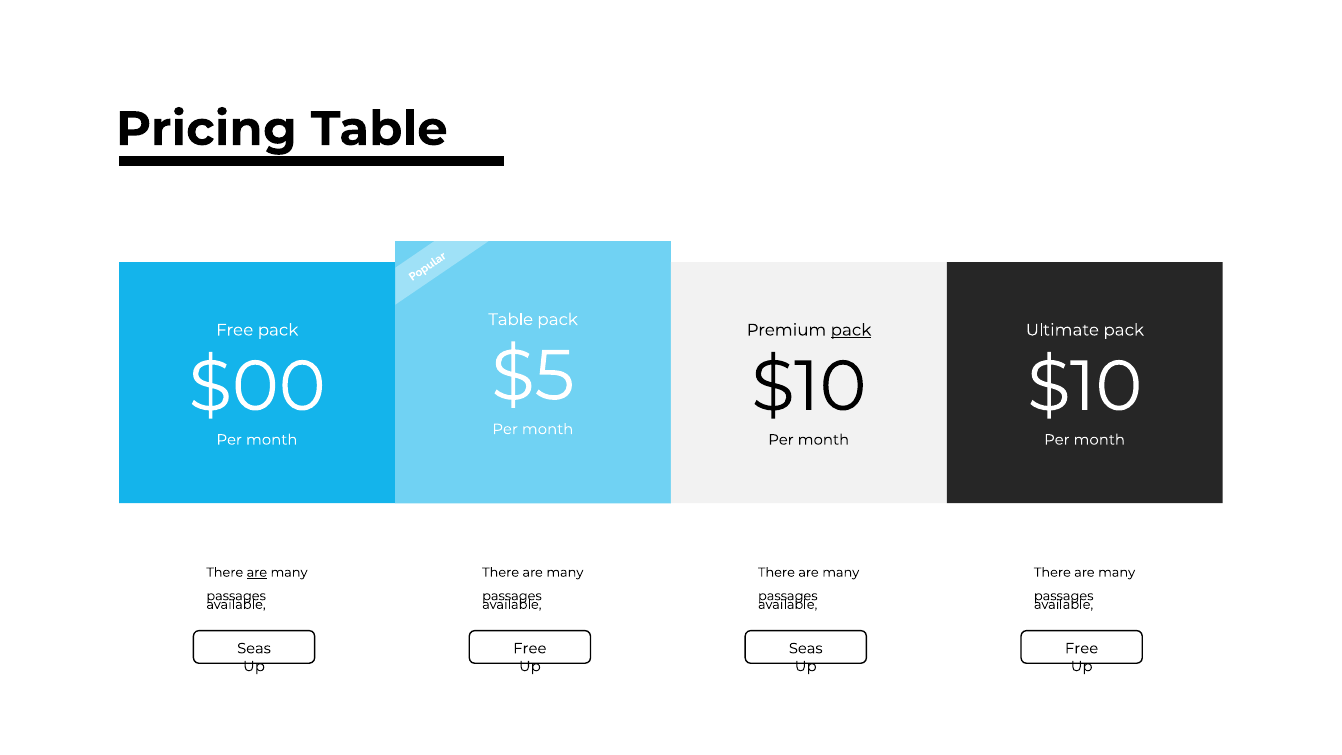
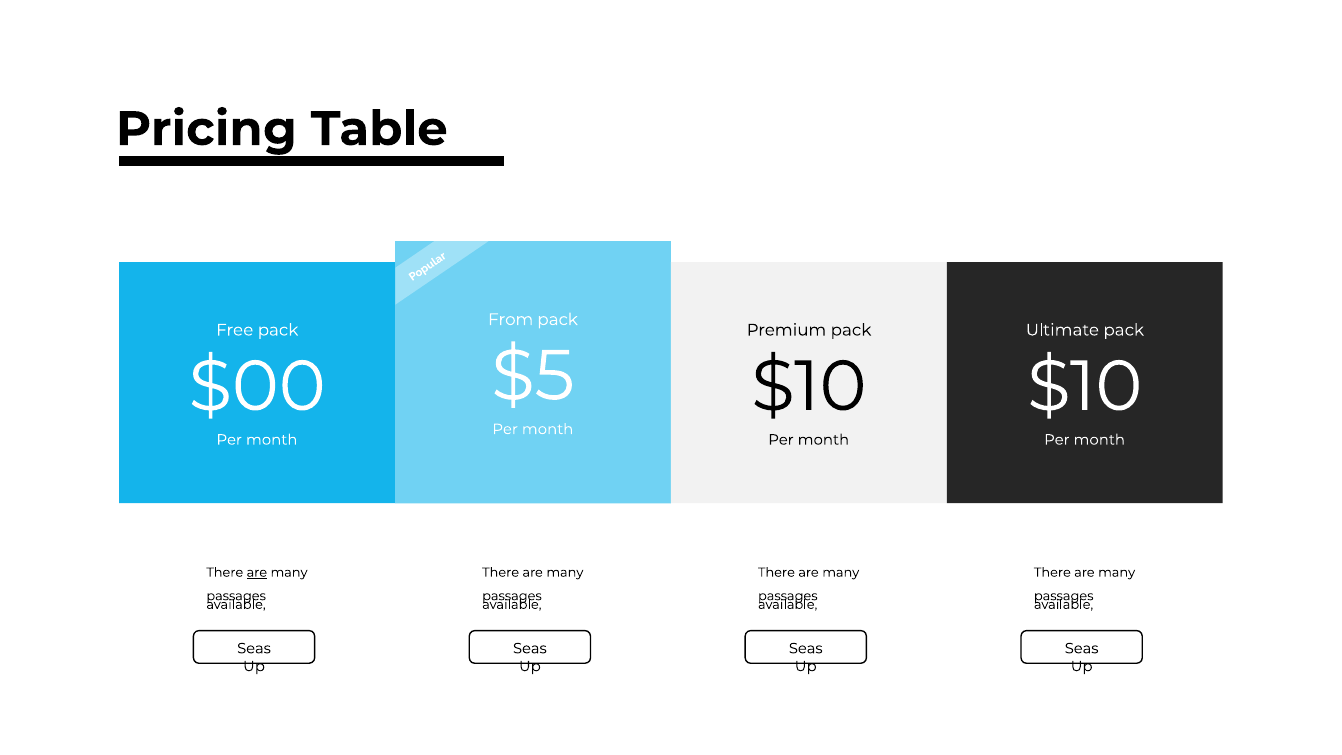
Table at (511, 319): Table -> From
pack at (851, 330) underline: present -> none
Free at (530, 648): Free -> Seas
Free at (1082, 648): Free -> Seas
